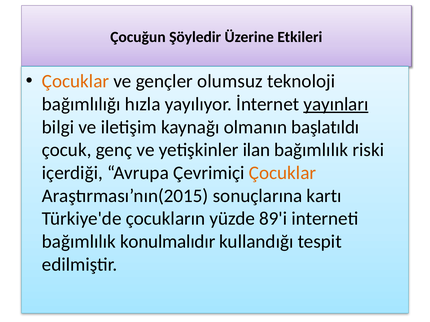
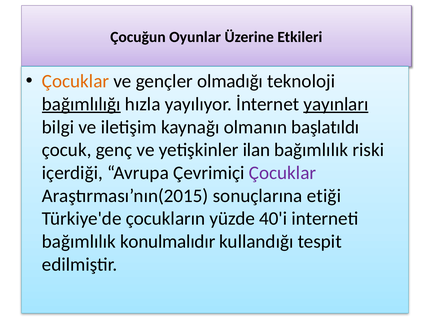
Şöyledir: Şöyledir -> Oyunlar
olumsuz: olumsuz -> olmadığı
bağımlılığı underline: none -> present
Çocuklar at (283, 173) colour: orange -> purple
kartı: kartı -> etiği
89'i: 89'i -> 40'i
